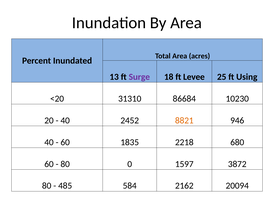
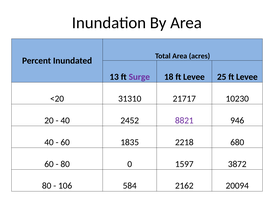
25 ft Using: Using -> Levee
86684: 86684 -> 21717
8821 colour: orange -> purple
485: 485 -> 106
